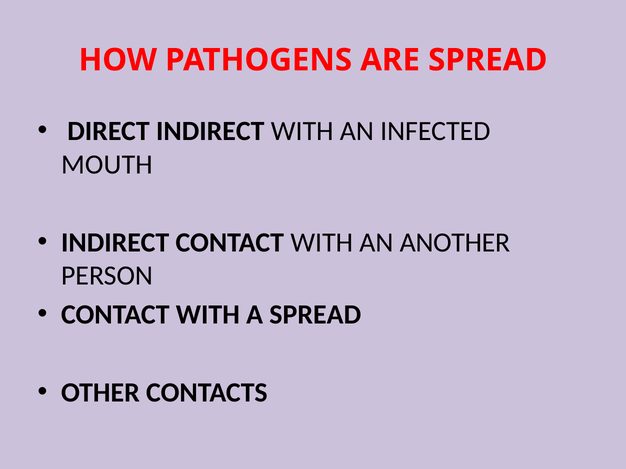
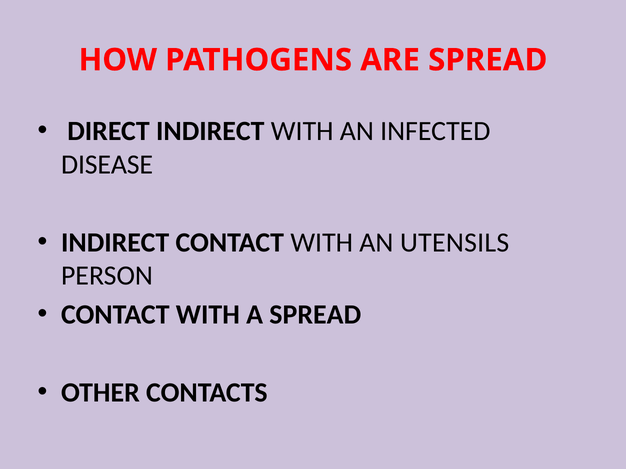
MOUTH: MOUTH -> DISEASE
ANOTHER: ANOTHER -> UTENSILS
